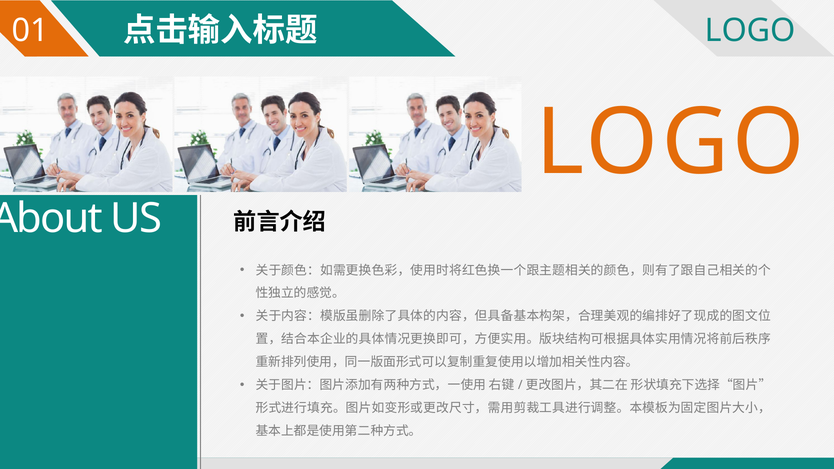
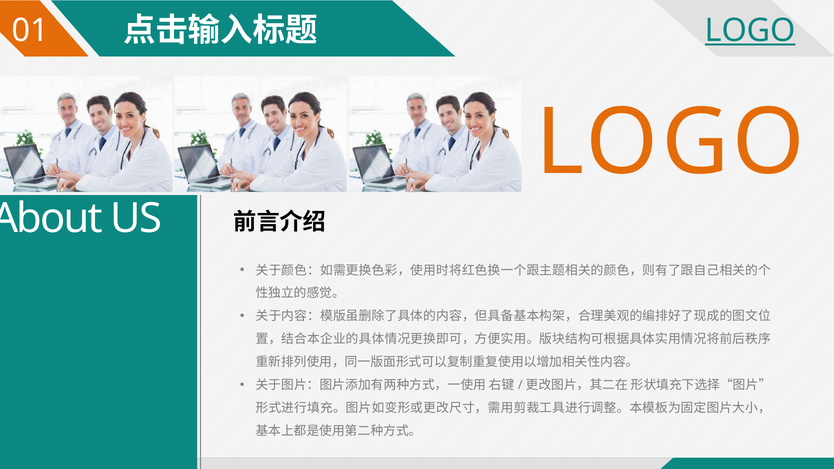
LOGO at (750, 31) underline: none -> present
